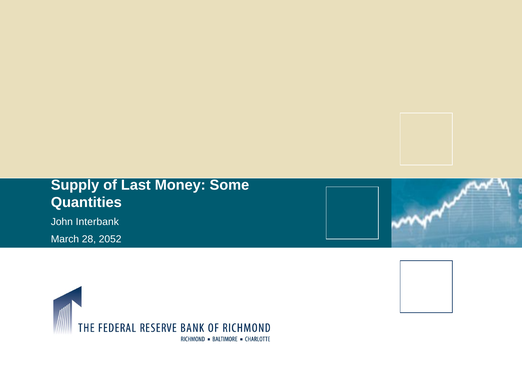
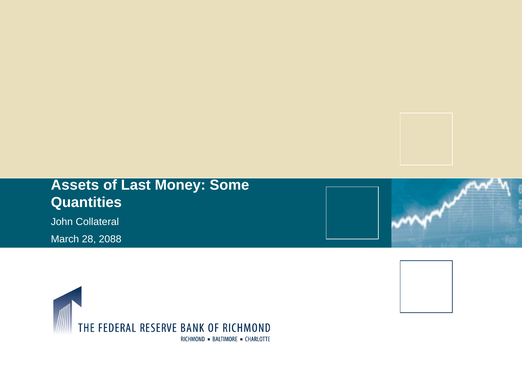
Supply: Supply -> Assets
Interbank: Interbank -> Collateral
2052: 2052 -> 2088
